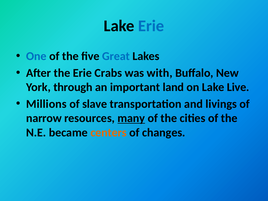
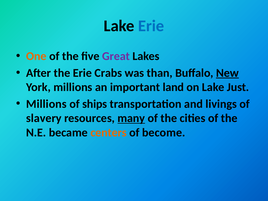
One colour: blue -> orange
Great colour: blue -> purple
with: with -> than
New underline: none -> present
York through: through -> millions
Live: Live -> Just
slave: slave -> ships
narrow: narrow -> slavery
changes: changes -> become
